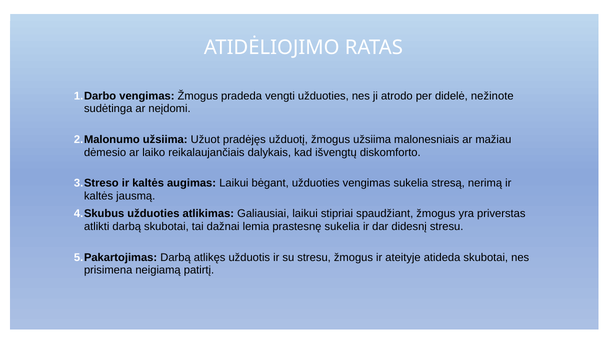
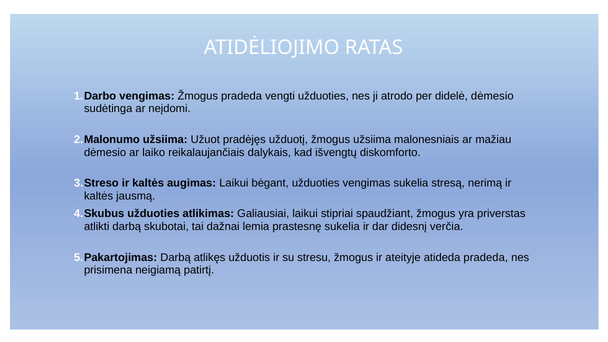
didelė nežinote: nežinote -> dėmesio
didesnį stresu: stresu -> verčia
atideda skubotai: skubotai -> pradeda
